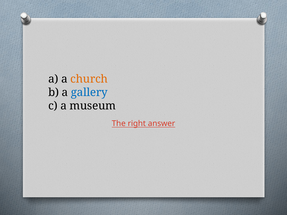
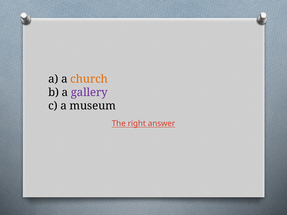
gallery colour: blue -> purple
